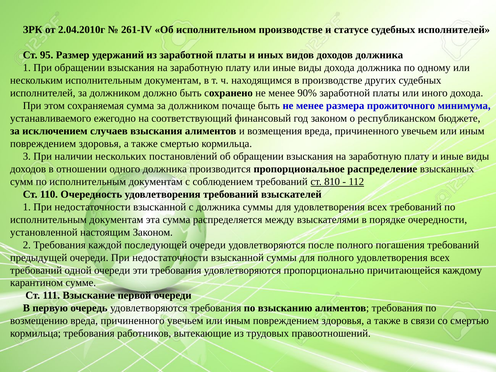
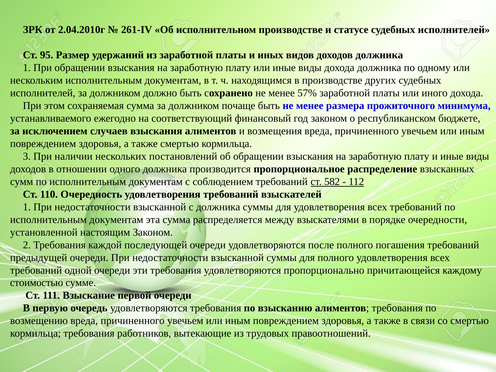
90%: 90% -> 57%
810: 810 -> 582
карантином: карантином -> стоимостью
